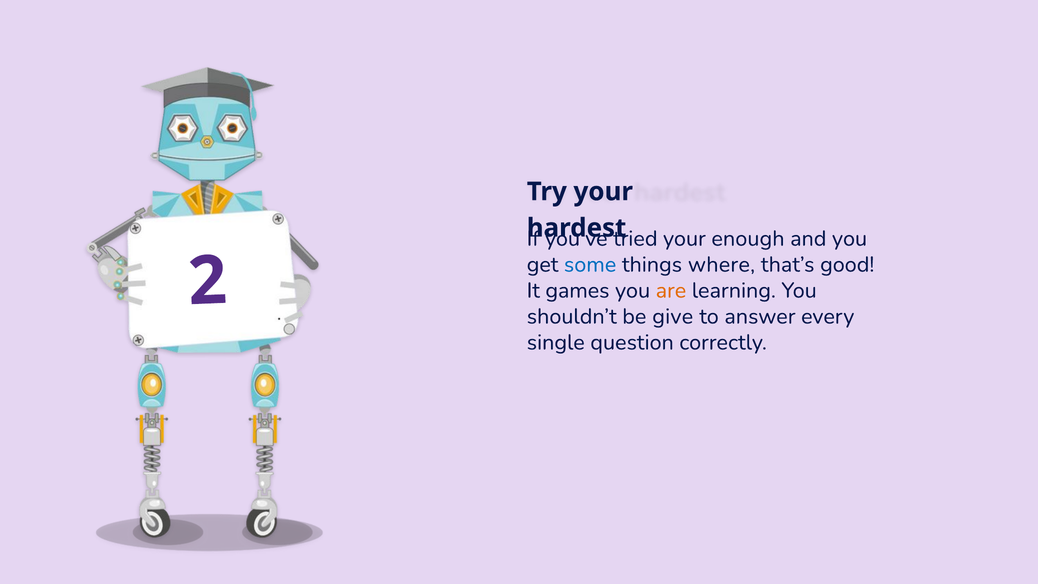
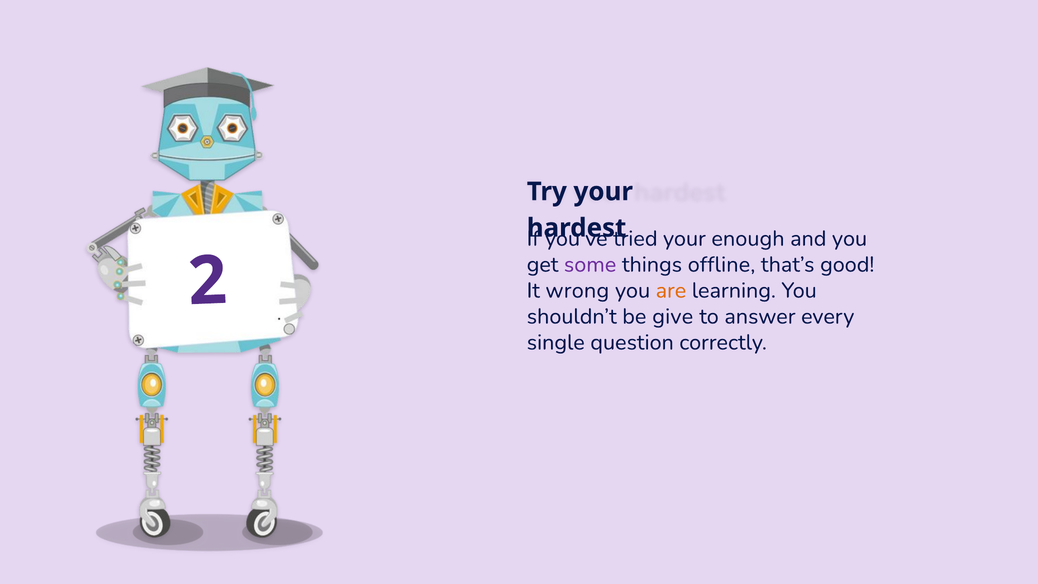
some colour: blue -> purple
where: where -> offline
games: games -> wrong
